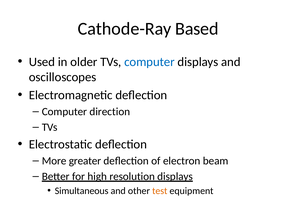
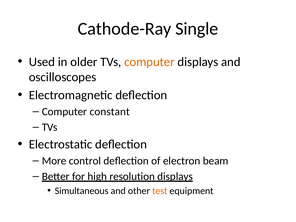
Based: Based -> Single
computer at (149, 62) colour: blue -> orange
direction: direction -> constant
greater: greater -> control
